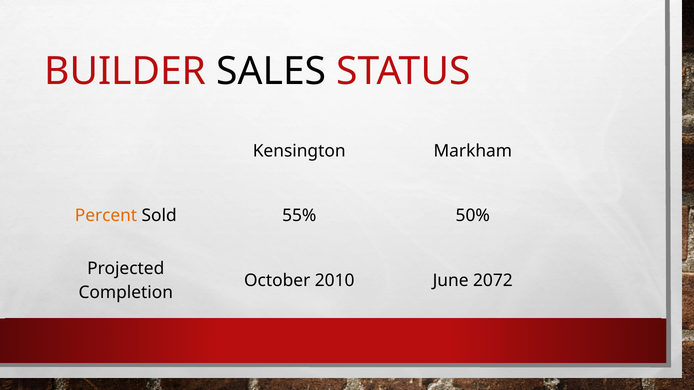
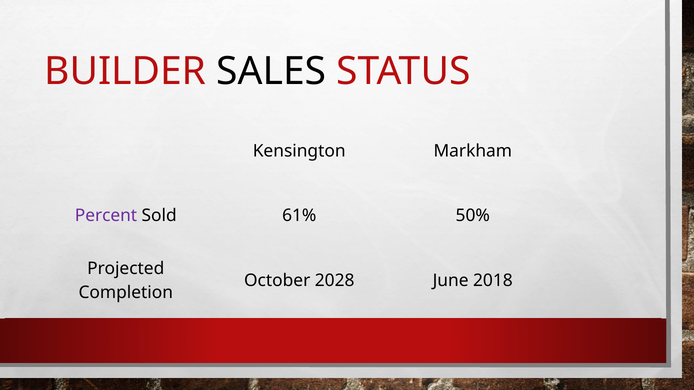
Percent colour: orange -> purple
55%: 55% -> 61%
2010: 2010 -> 2028
2072: 2072 -> 2018
